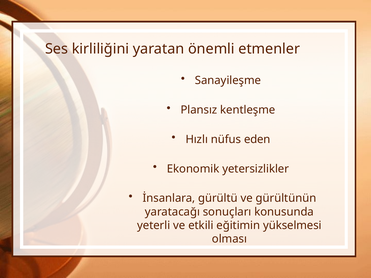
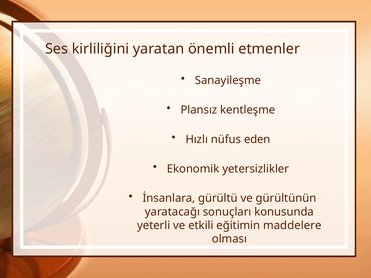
yükselmesi: yükselmesi -> maddelere
